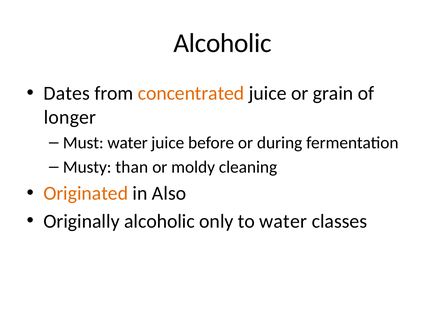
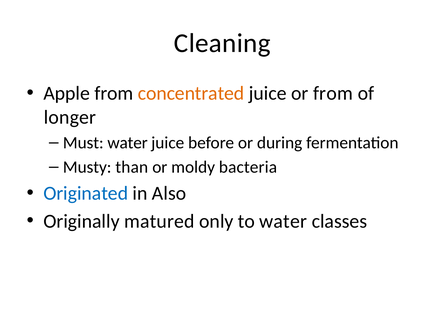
Alcoholic at (223, 43): Alcoholic -> Cleaning
Dates: Dates -> Apple
or grain: grain -> from
cleaning: cleaning -> bacteria
Originated colour: orange -> blue
Originally alcoholic: alcoholic -> matured
